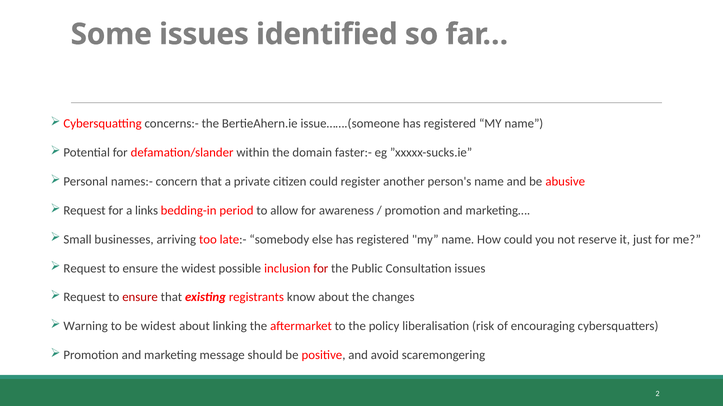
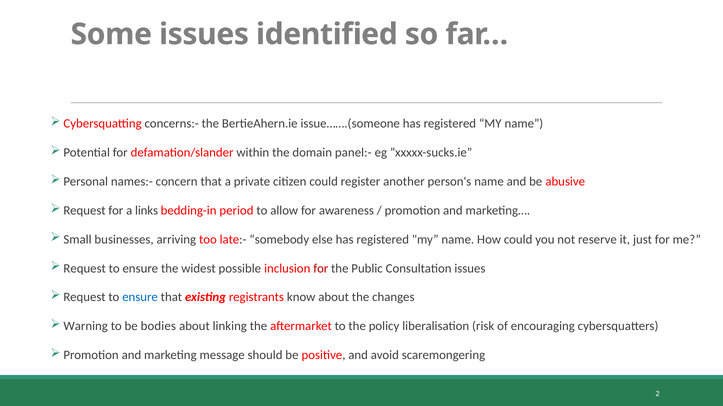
faster:-: faster:- -> panel:-
ensure at (140, 298) colour: red -> blue
be widest: widest -> bodies
